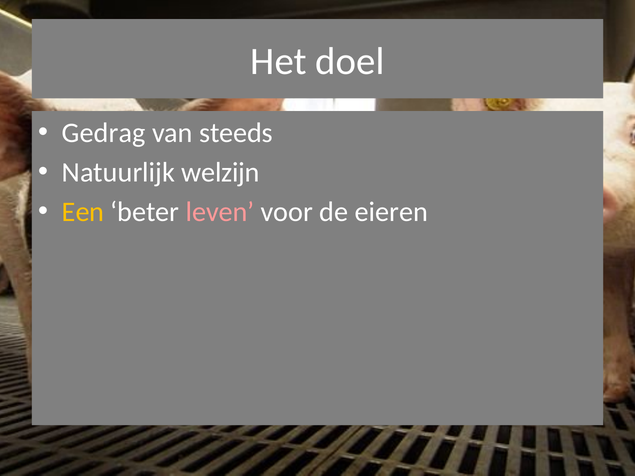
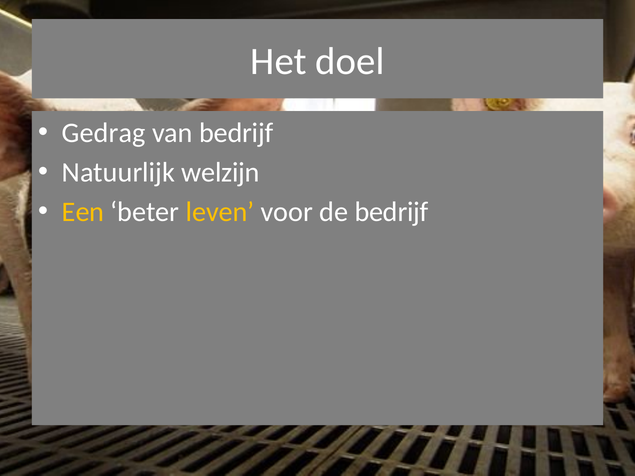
van steeds: steeds -> bedrijf
leven colour: pink -> yellow
de eieren: eieren -> bedrijf
